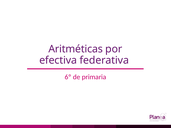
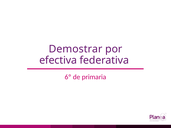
Aritméticas: Aritméticas -> Demostrar
